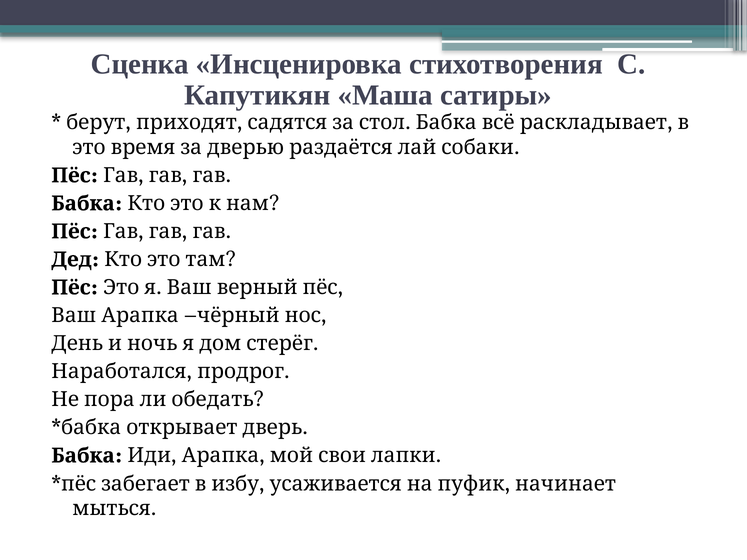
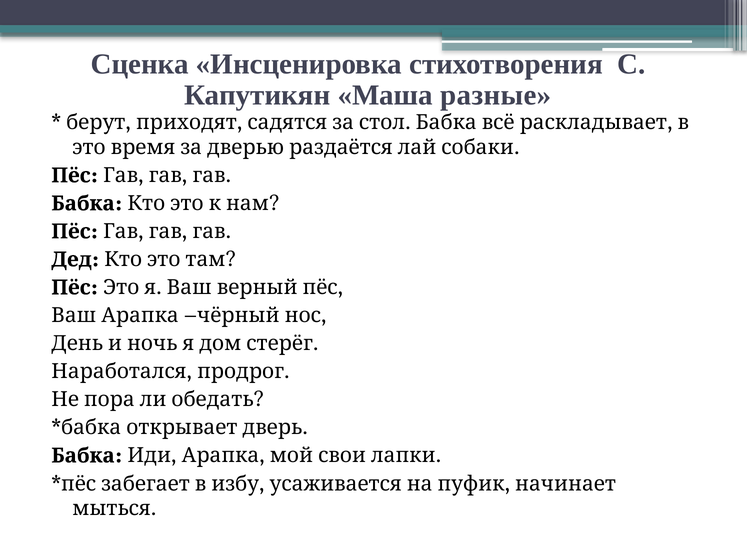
сатиры: сатиры -> разные
